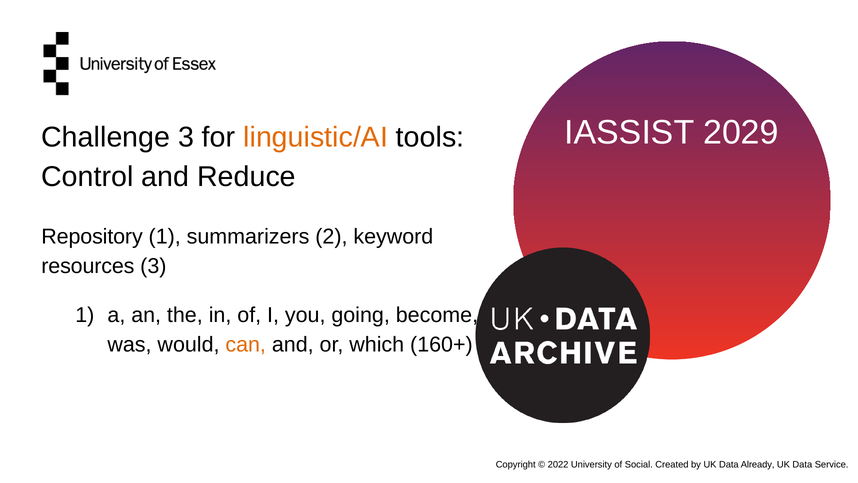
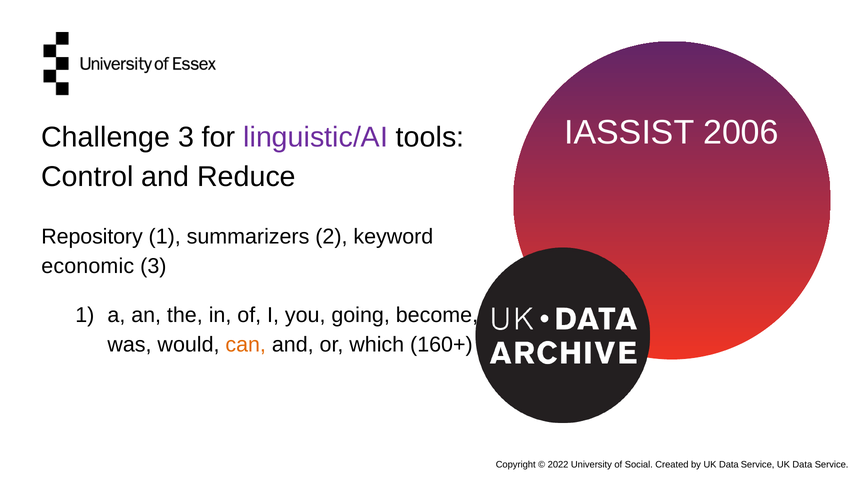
2029: 2029 -> 2006
linguistic/AI colour: orange -> purple
resources: resources -> economic
by UK Data Already: Already -> Service
